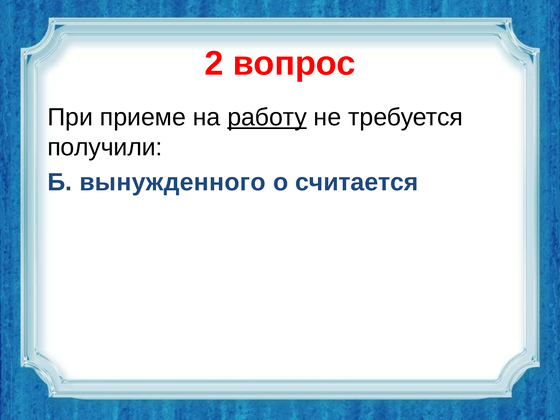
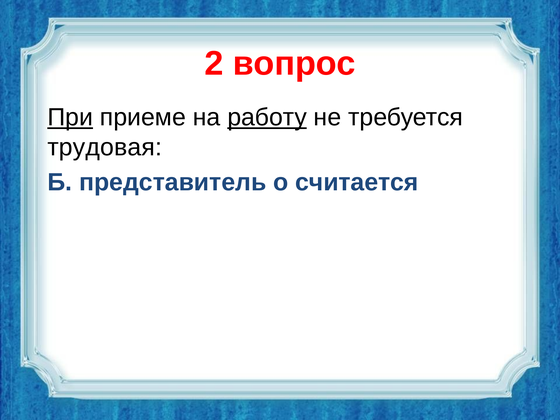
При underline: none -> present
получили: получили -> трудовая
вынужденного: вынужденного -> представитель
